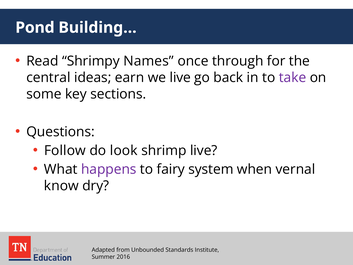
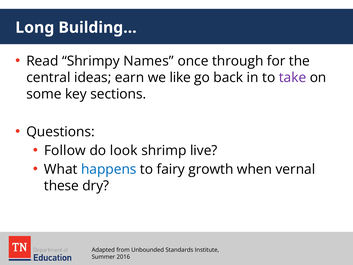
Pond: Pond -> Long
we live: live -> like
happens colour: purple -> blue
system: system -> growth
know: know -> these
